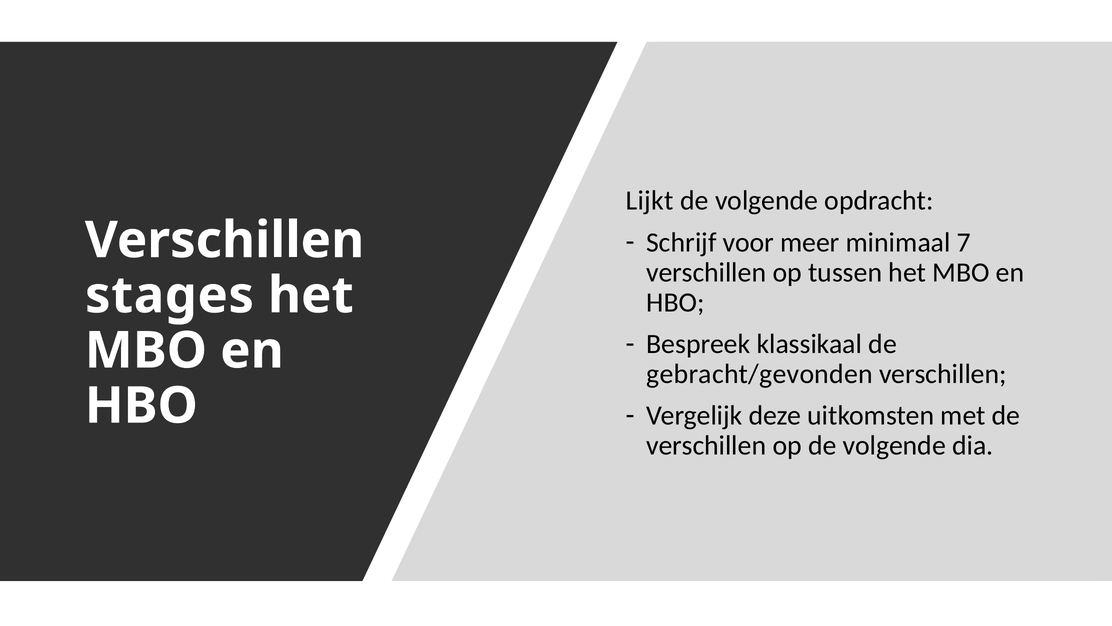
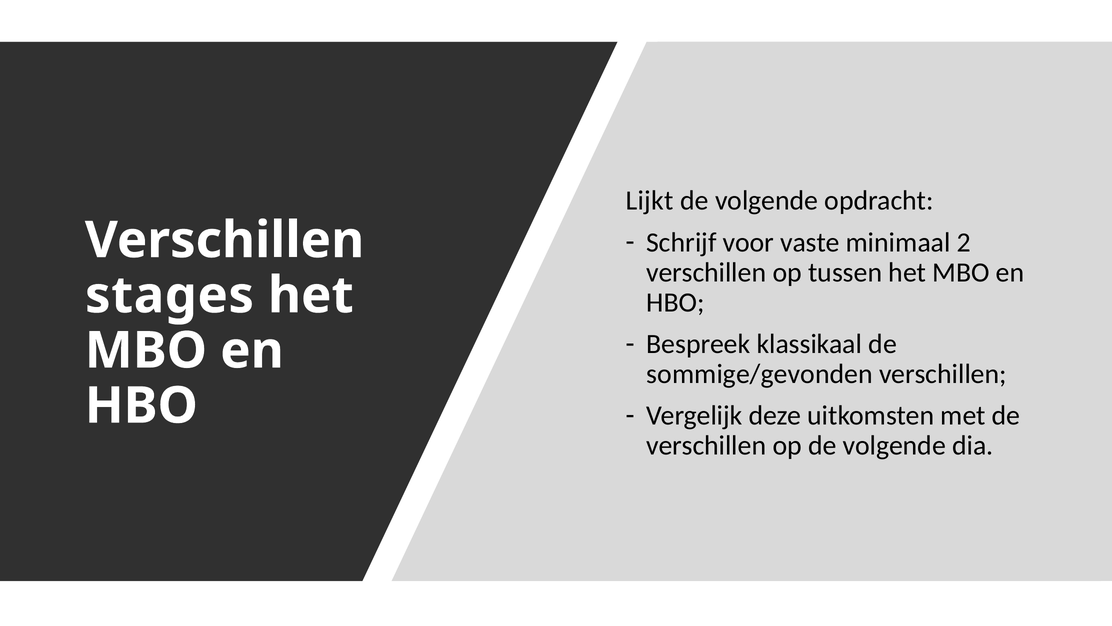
meer: meer -> vaste
7: 7 -> 2
gebracht/gevonden: gebracht/gevonden -> sommige/gevonden
